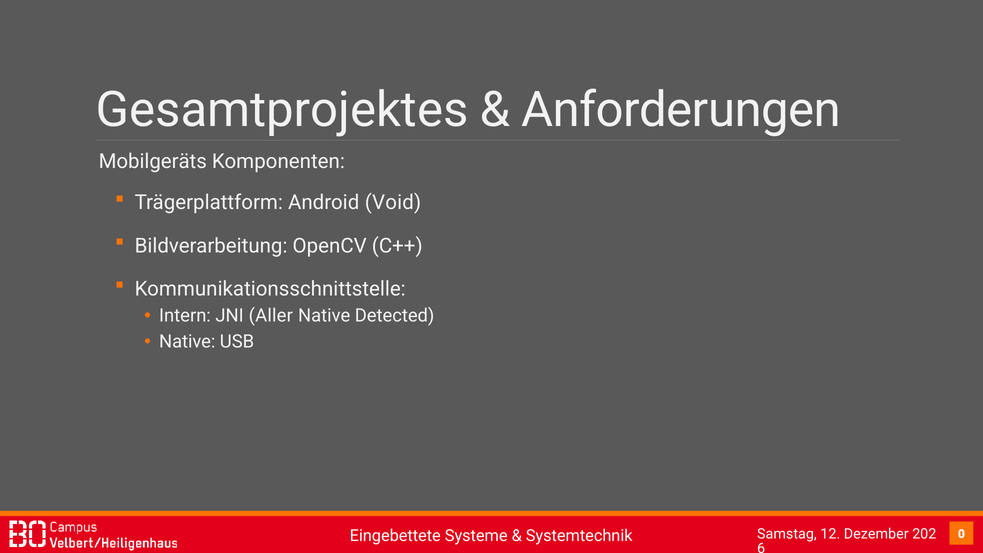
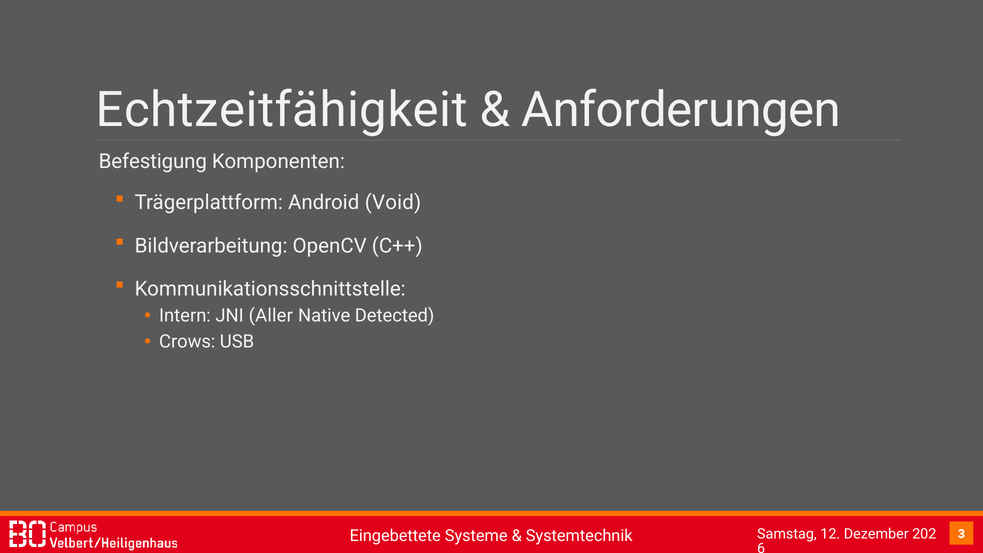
Gesamtprojektes: Gesamtprojektes -> Echtzeitfähigkeit
Mobilgeräts: Mobilgeräts -> Befestigung
Native at (187, 342): Native -> Crows
0: 0 -> 3
